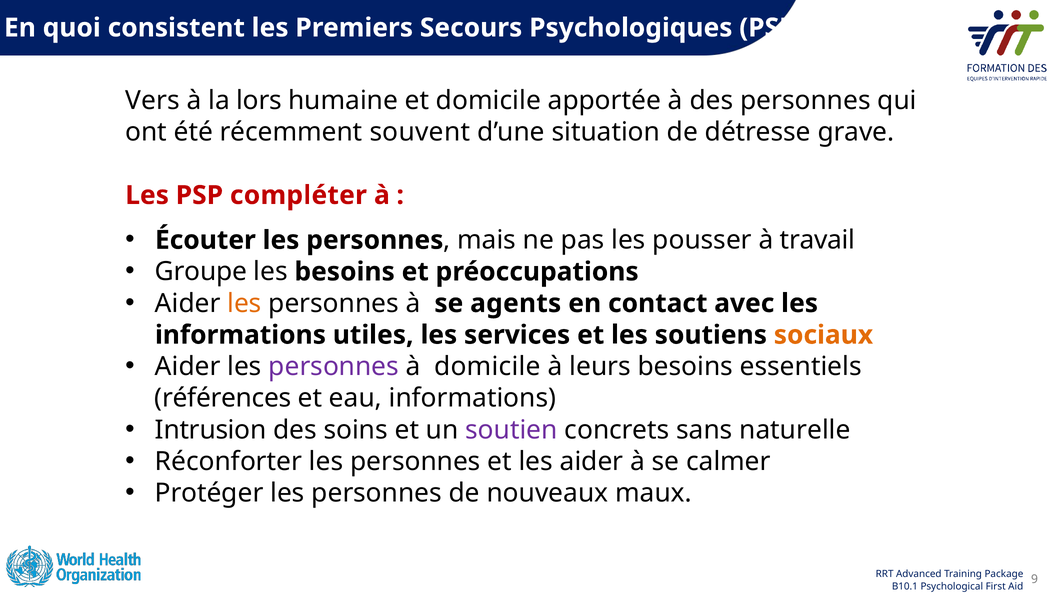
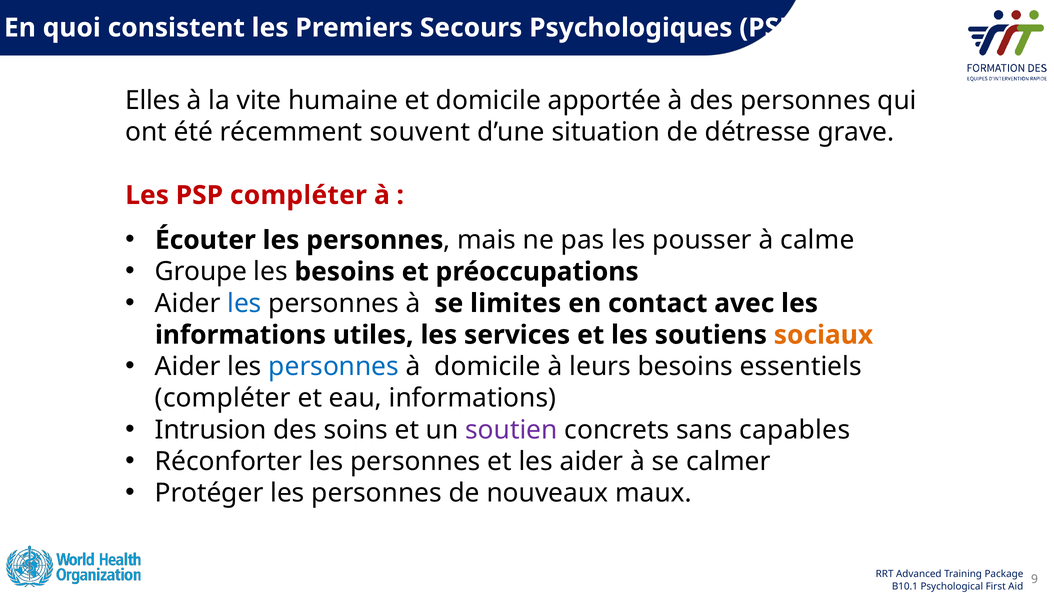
Vers: Vers -> Elles
lors: lors -> vite
travail: travail -> calme
les at (244, 303) colour: orange -> blue
agents: agents -> limites
personnes at (334, 367) colour: purple -> blue
références at (223, 398): références -> compléter
naturelle: naturelle -> capables
